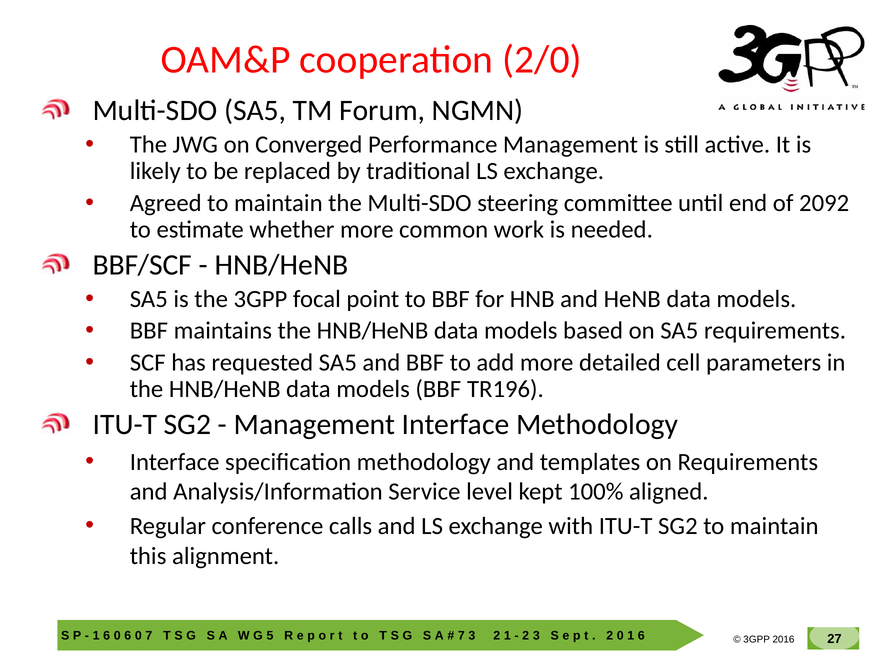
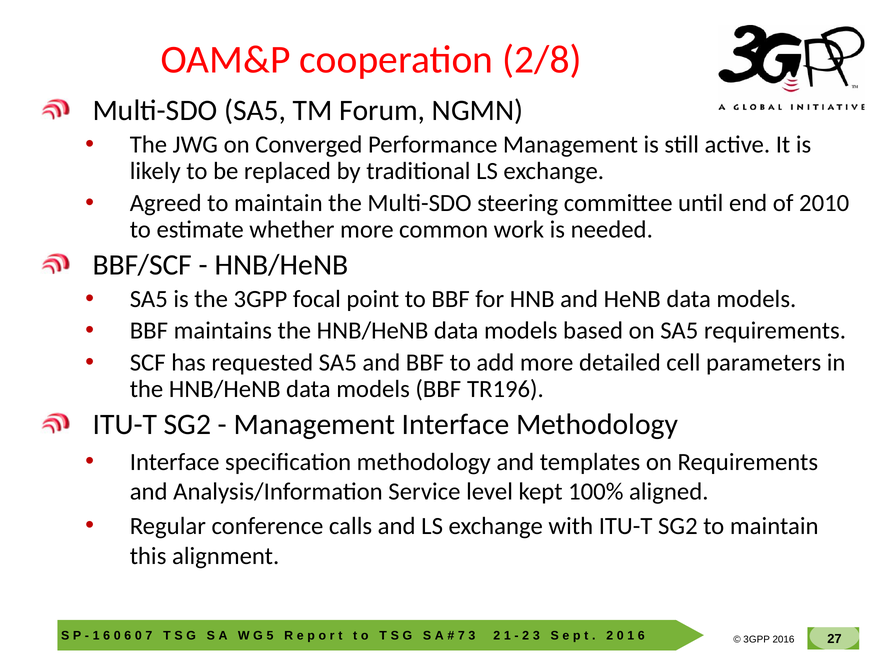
2/0: 2/0 -> 2/8
2092: 2092 -> 2010
